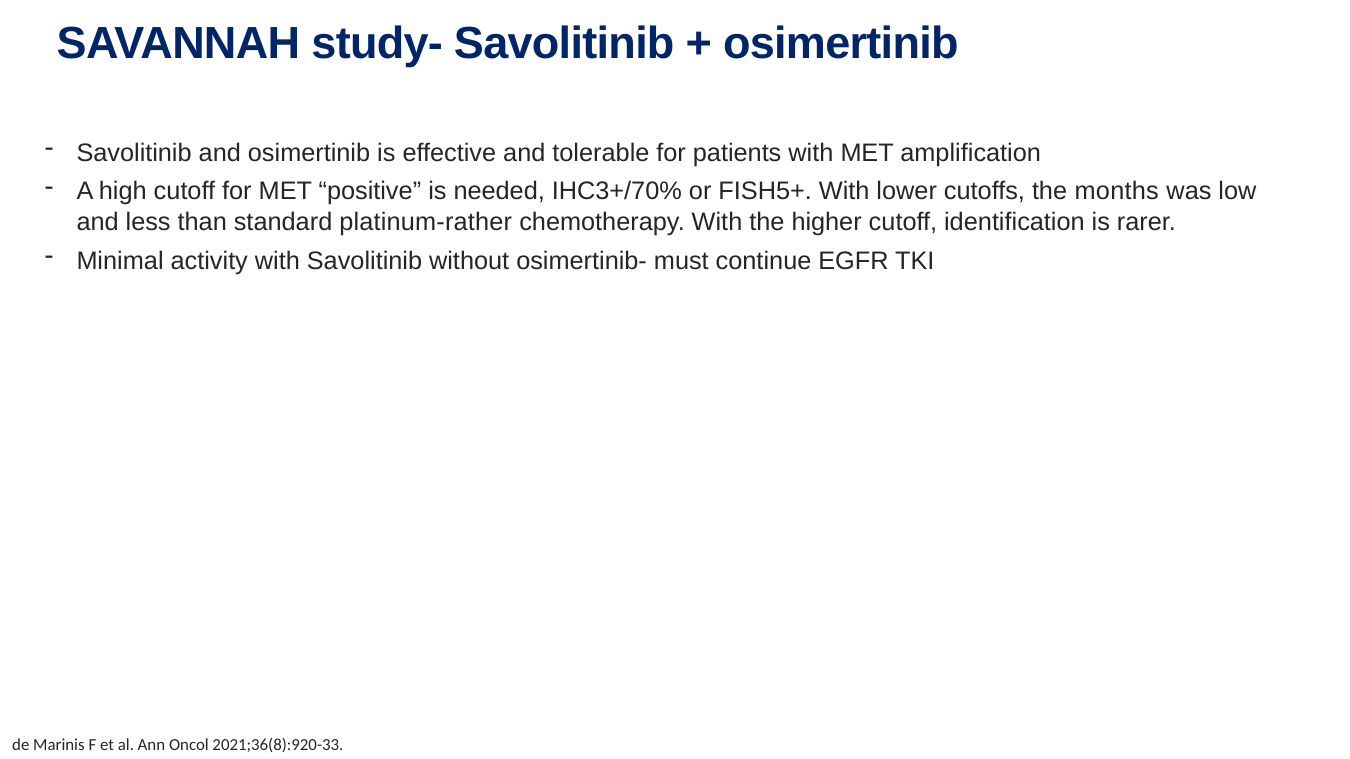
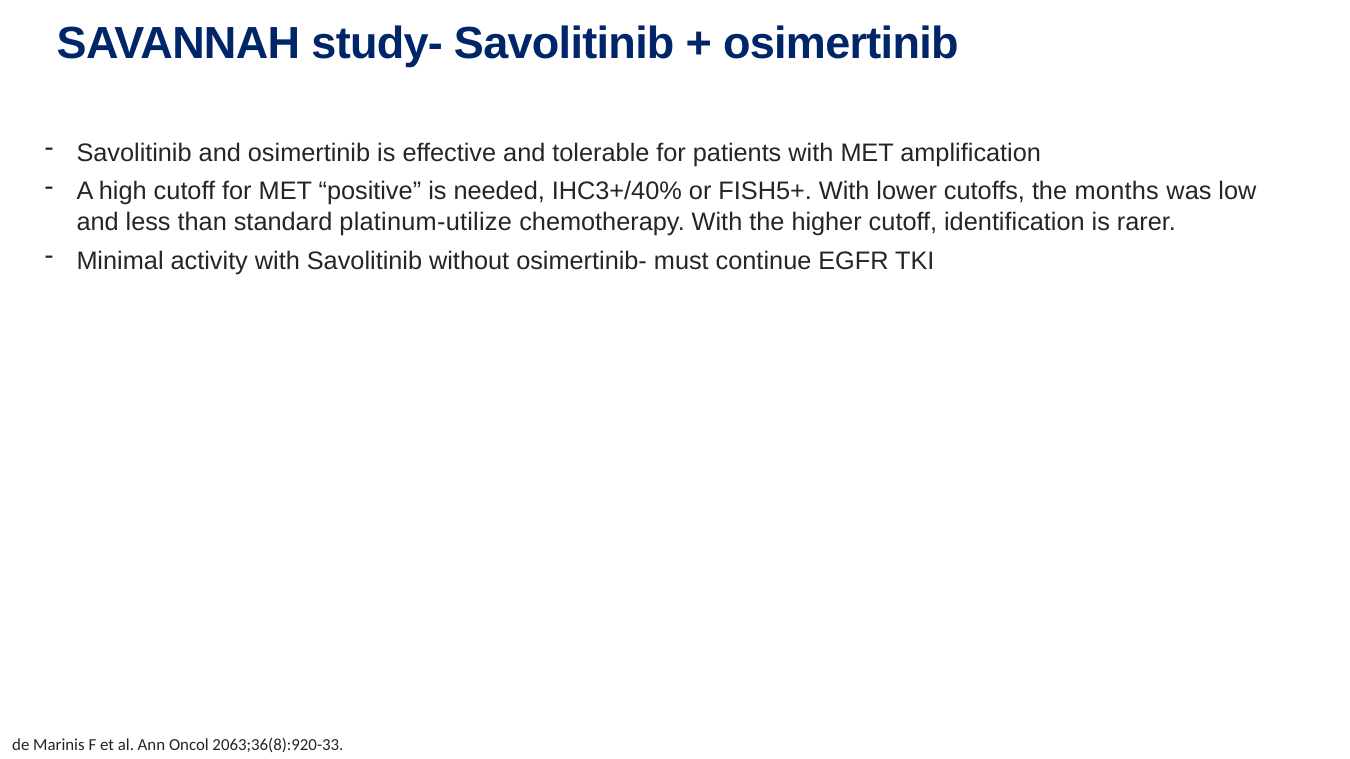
IHC3+/70%: IHC3+/70% -> IHC3+/40%
platinum-rather: platinum-rather -> platinum-utilize
2021;36(8):920-33: 2021;36(8):920-33 -> 2063;36(8):920-33
